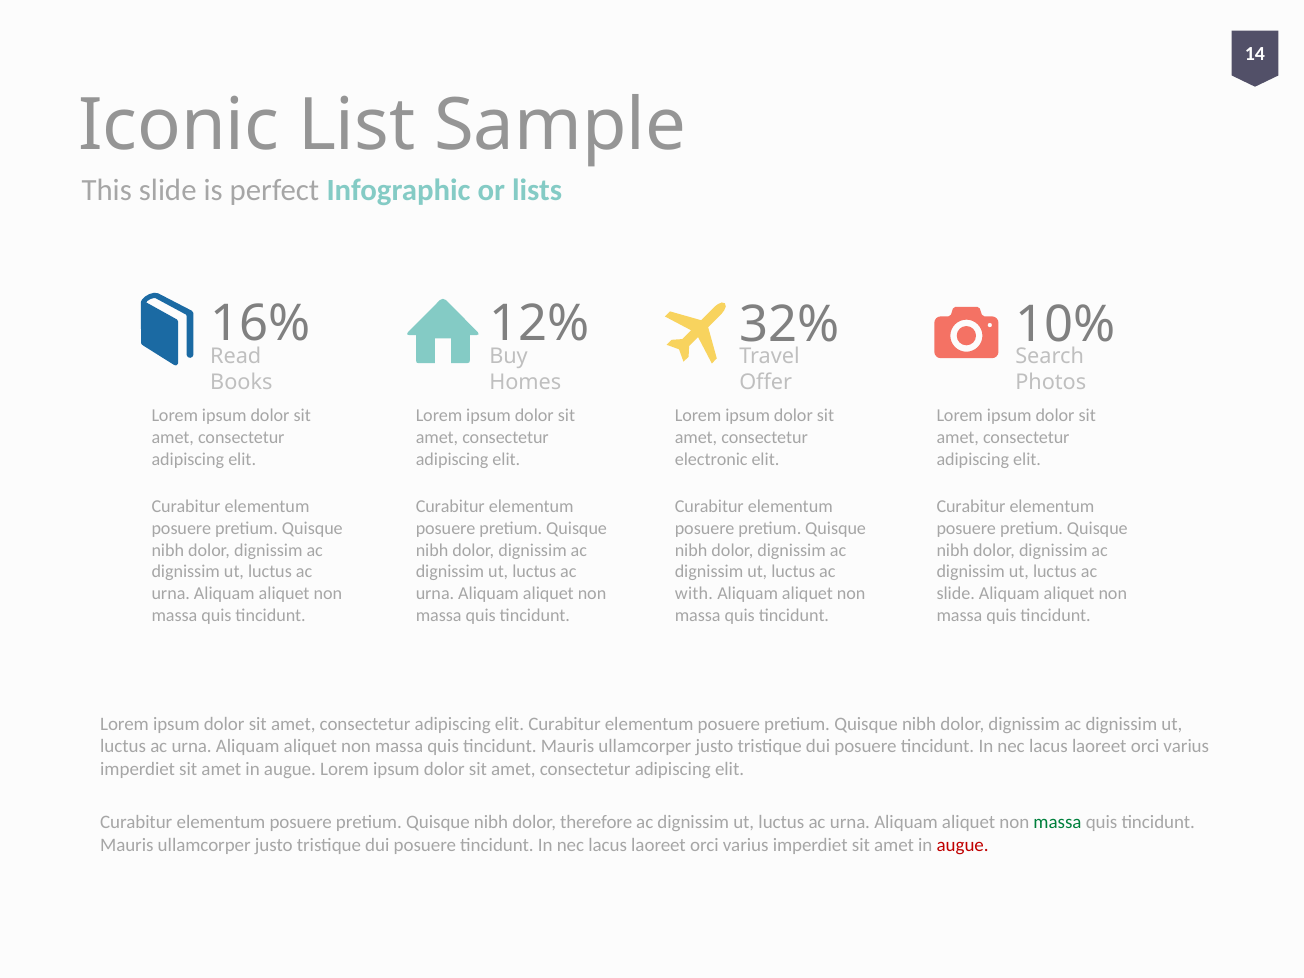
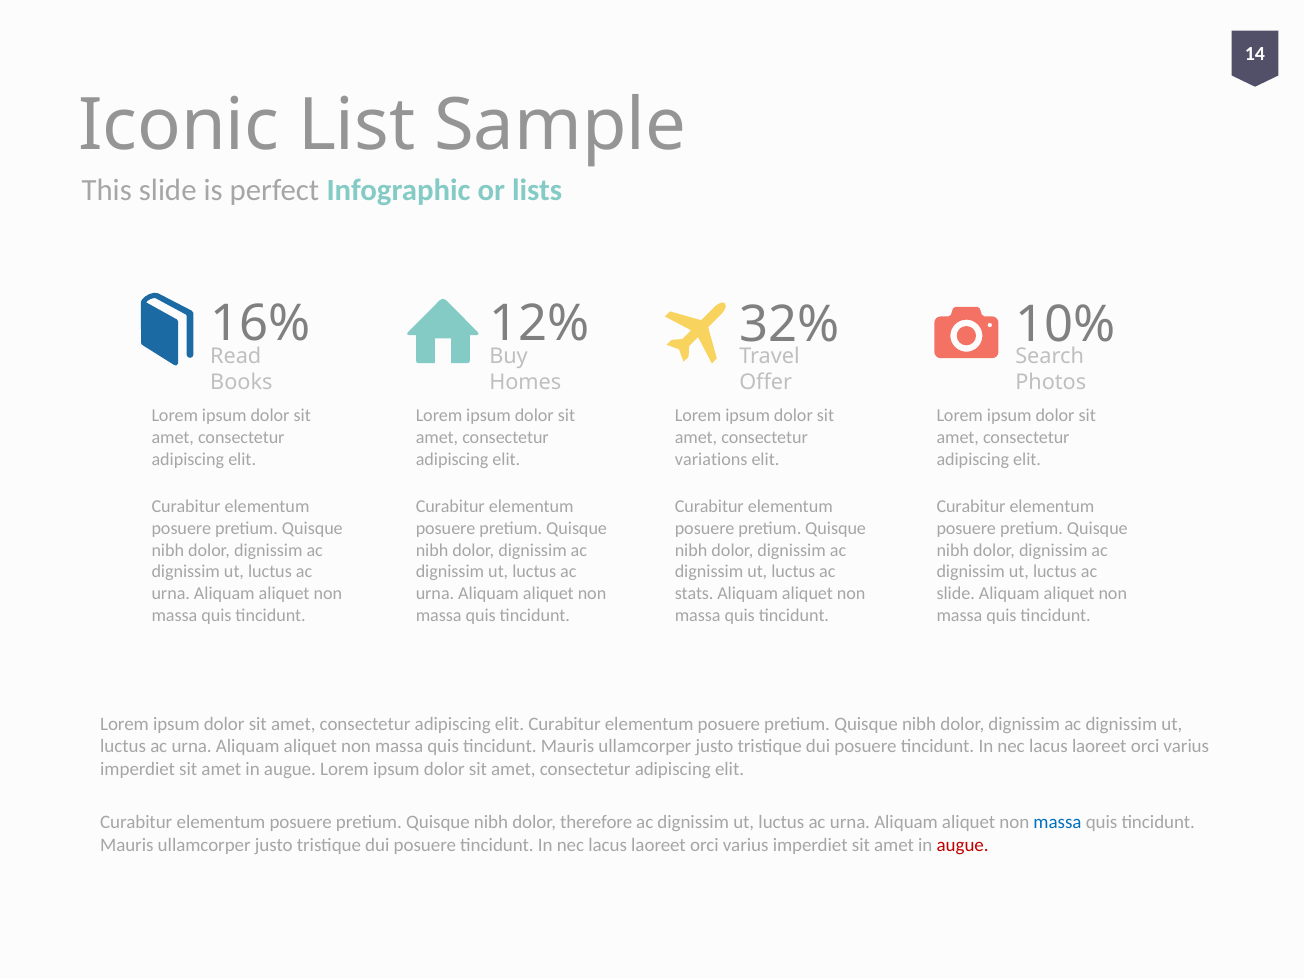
electronic: electronic -> variations
with: with -> stats
massa at (1057, 823) colour: green -> blue
